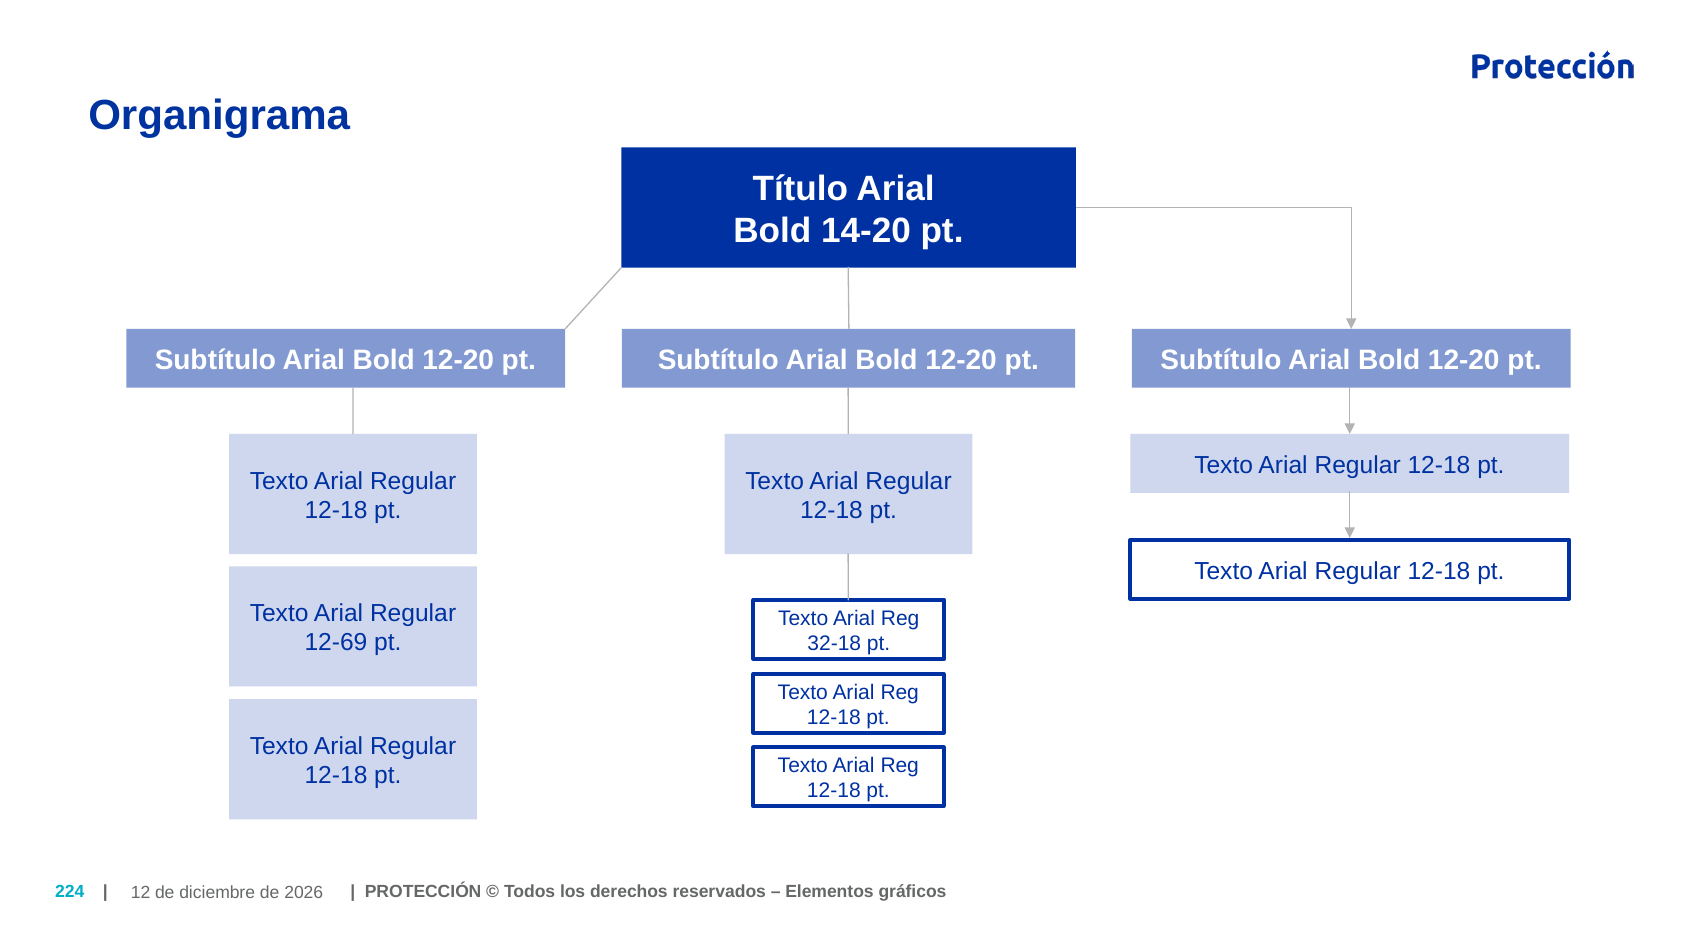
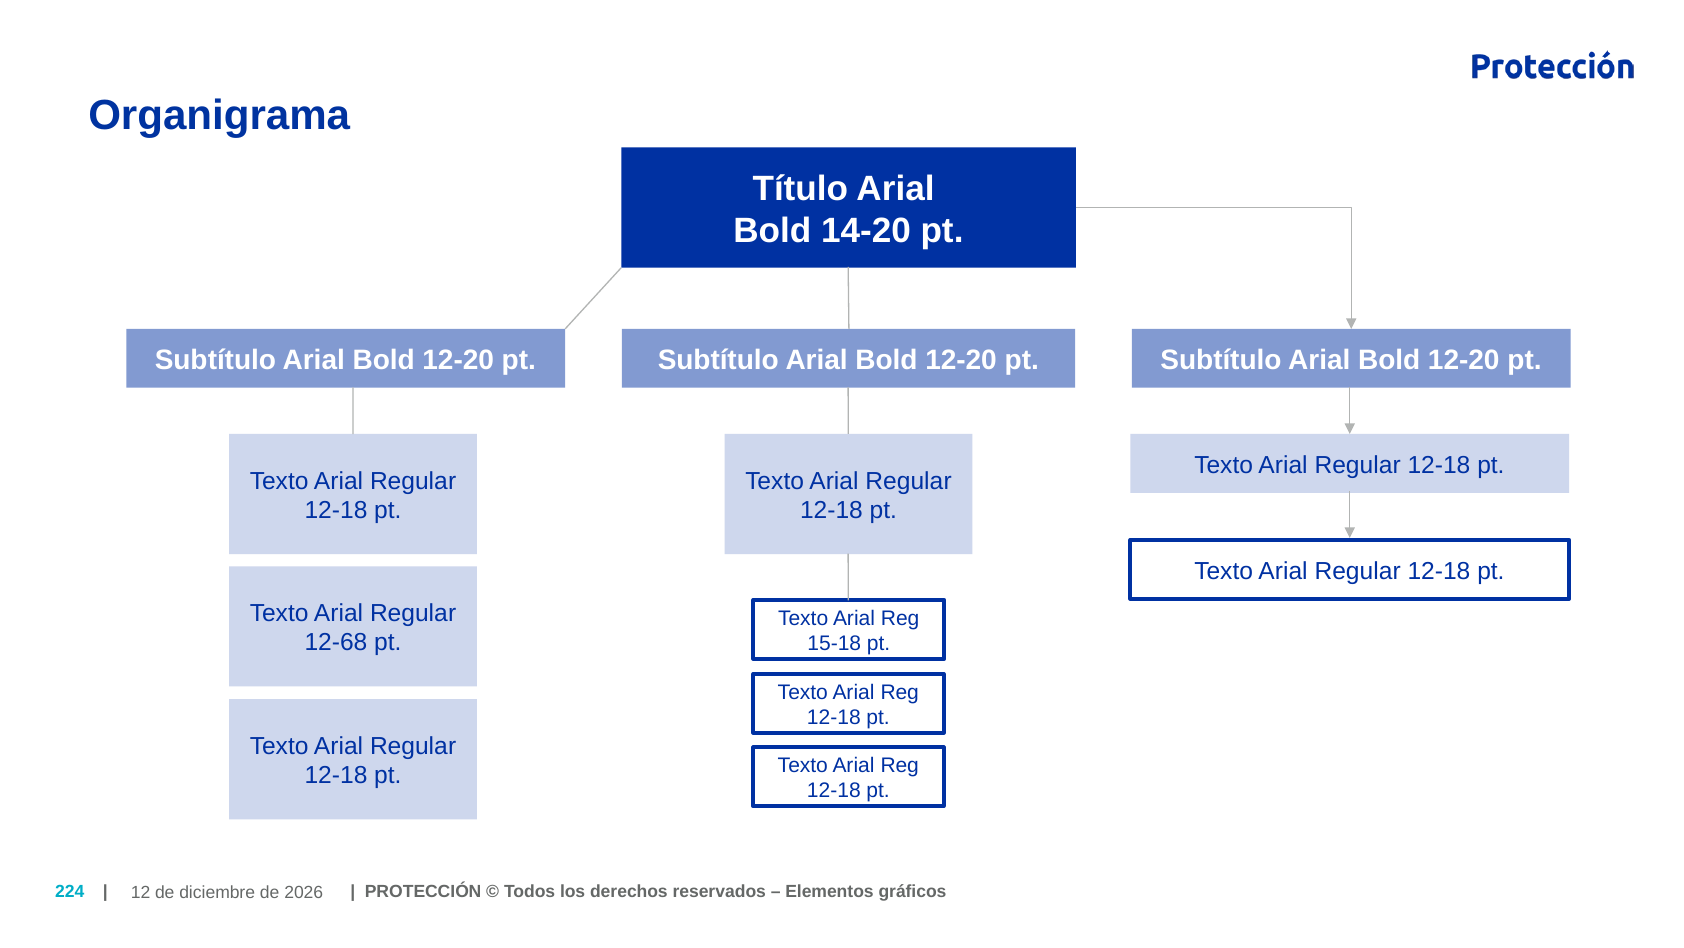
12-69: 12-69 -> 12-68
32-18: 32-18 -> 15-18
